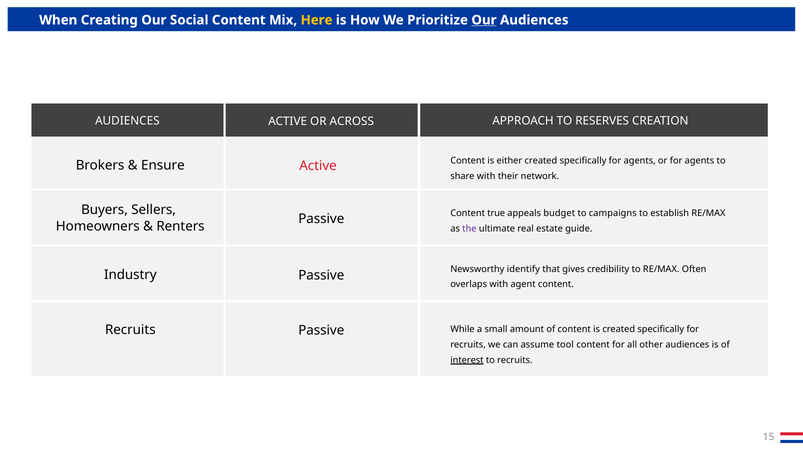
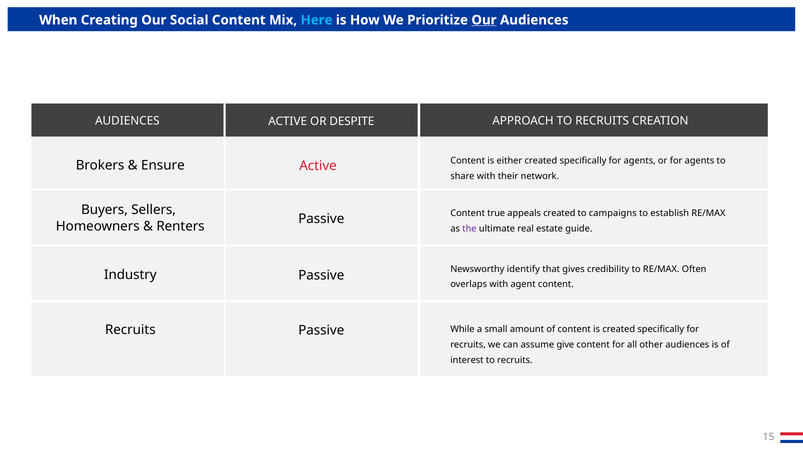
Here colour: yellow -> light blue
ACROSS: ACROSS -> DESPITE
APPROACH TO RESERVES: RESERVES -> RECRUITS
appeals budget: budget -> created
tool: tool -> give
interest underline: present -> none
